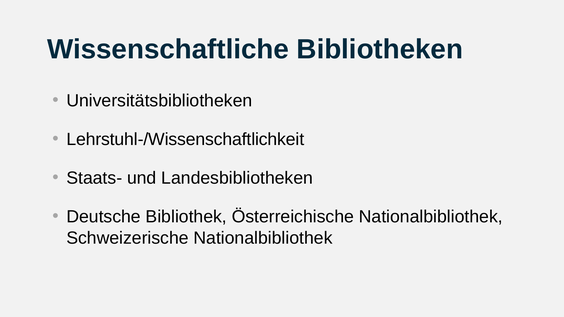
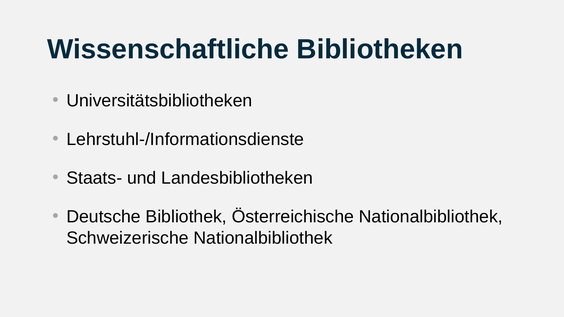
Lehrstuhl-/Wissenschaftlichkeit: Lehrstuhl-/Wissenschaftlichkeit -> Lehrstuhl-/Informationsdienste
